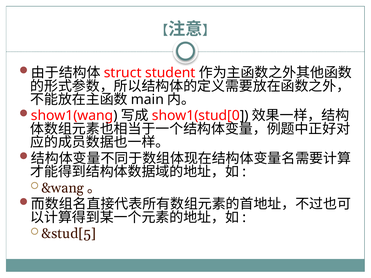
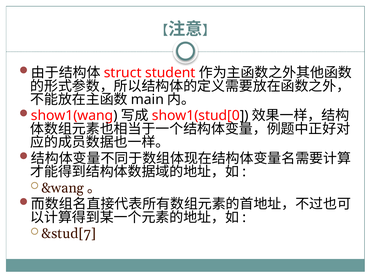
&stud[5: &stud[5 -> &stud[7
